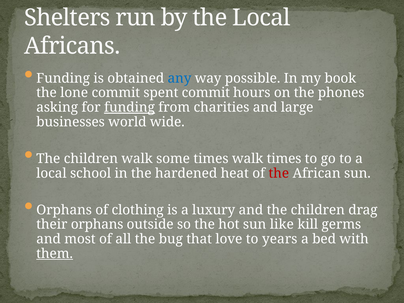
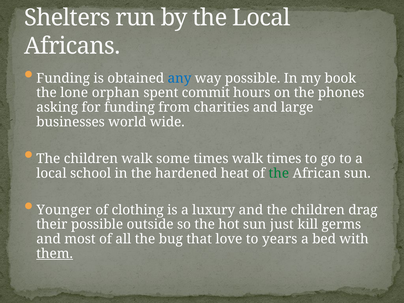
lone commit: commit -> orphan
funding at (129, 107) underline: present -> none
the at (279, 173) colour: red -> green
Orphans at (64, 210): Orphans -> Younger
their orphans: orphans -> possible
like: like -> just
